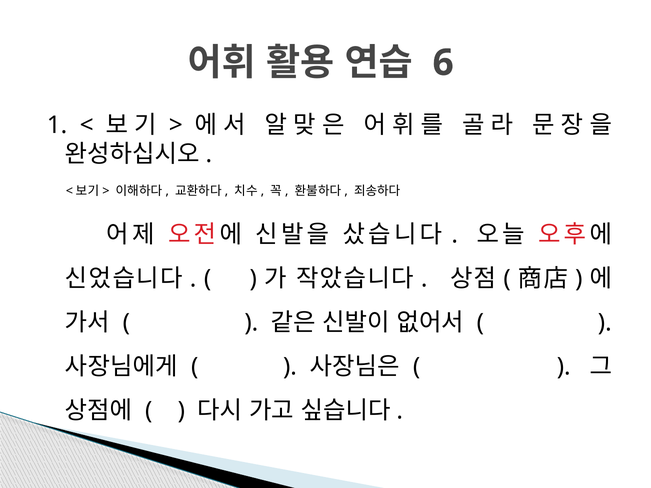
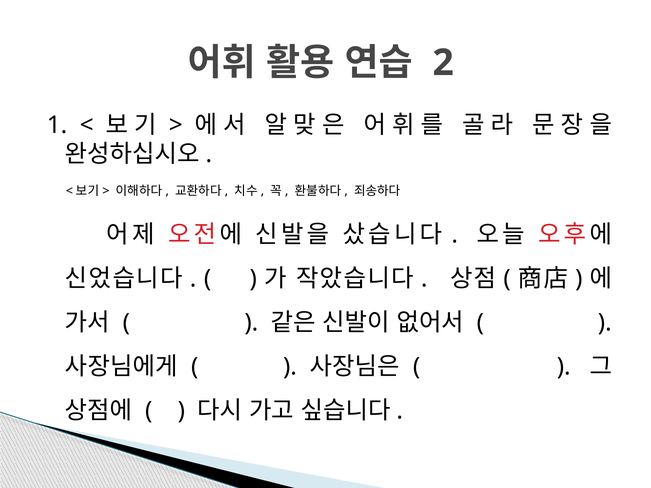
6: 6 -> 2
